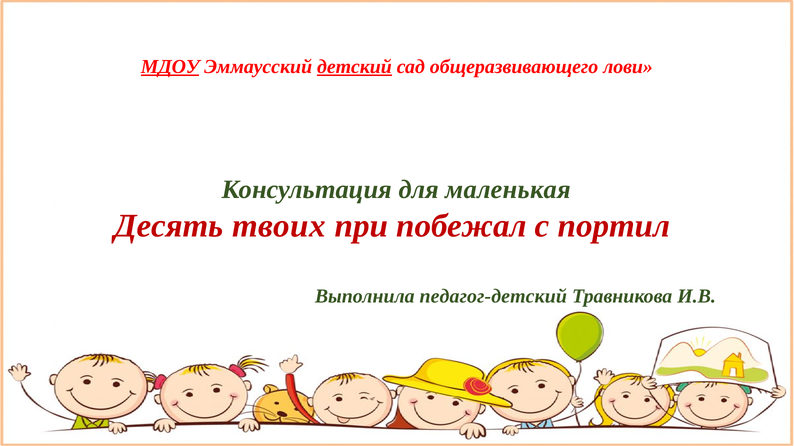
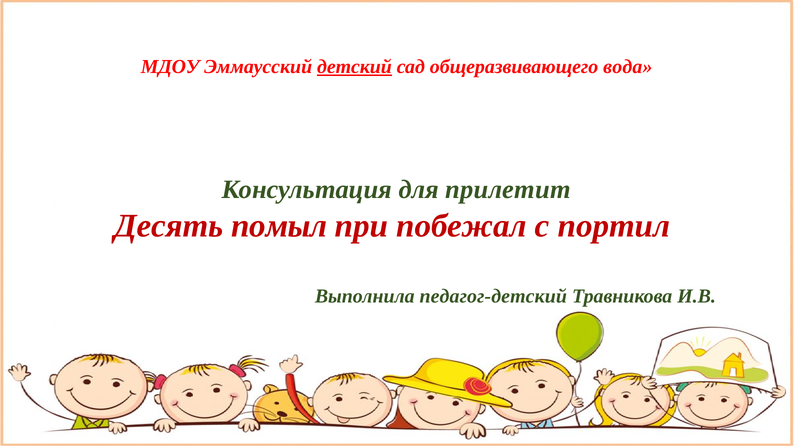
МДОУ underline: present -> none
лови: лови -> вода
маленькая: маленькая -> прилетит
твоих: твоих -> помыл
